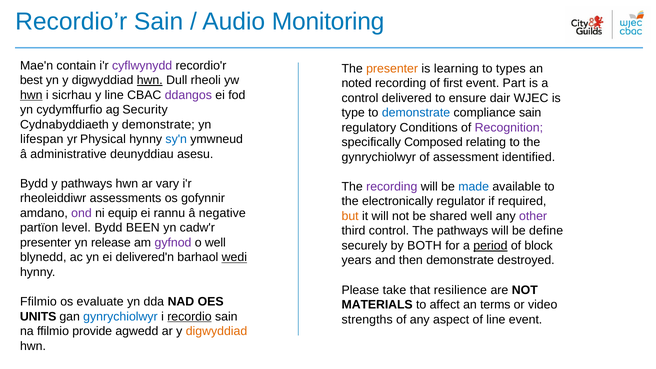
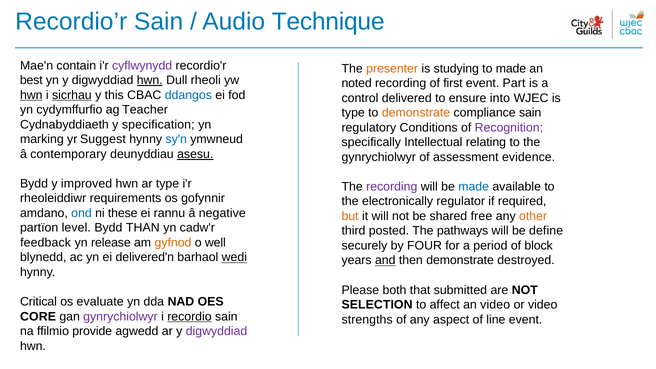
Monitoring: Monitoring -> Technique
learning: learning -> studying
to types: types -> made
sicrhau underline: none -> present
y line: line -> this
ddangos colour: purple -> blue
dair: dair -> into
Security: Security -> Teacher
demonstrate at (416, 113) colour: blue -> orange
y demonstrate: demonstrate -> specification
lifespan: lifespan -> marking
Physical: Physical -> Suggest
Composed: Composed -> Intellectual
administrative: administrative -> contemporary
asesu underline: none -> present
identified: identified -> evidence
y pathways: pathways -> improved
ar vary: vary -> type
assessments: assessments -> requirements
ond colour: purple -> blue
equip: equip -> these
shared well: well -> free
other colour: purple -> orange
BEEN: BEEN -> THAN
third control: control -> posted
presenter at (46, 243): presenter -> feedback
gyfnod colour: purple -> orange
BOTH: BOTH -> FOUR
period underline: present -> none
and underline: none -> present
take: take -> both
resilience: resilience -> submitted
Ffilmio at (38, 302): Ffilmio -> Critical
MATERIALS: MATERIALS -> SELECTION
an terms: terms -> video
UNITS: UNITS -> CORE
gynrychiolwyr at (120, 316) colour: blue -> purple
digwyddiad at (217, 331) colour: orange -> purple
